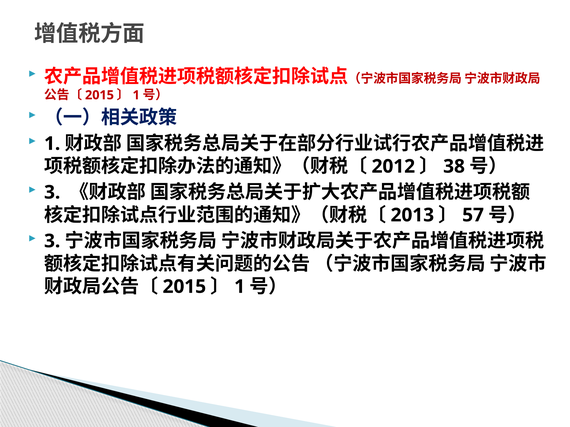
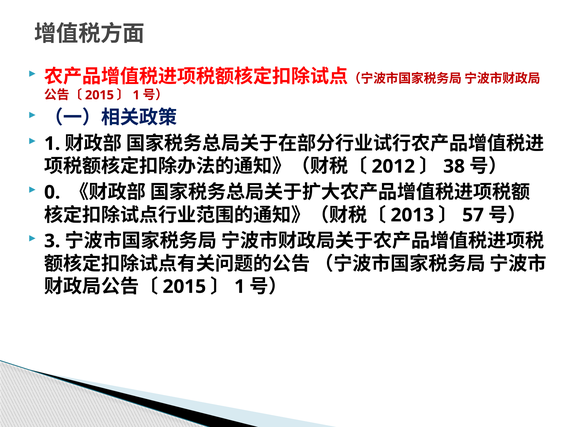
3 at (52, 193): 3 -> 0
